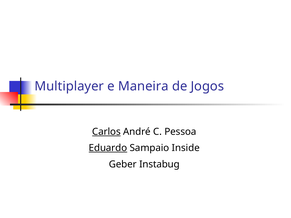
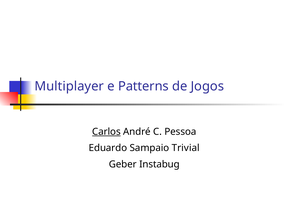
Maneira: Maneira -> Patterns
Eduardo underline: present -> none
Inside: Inside -> Trivial
